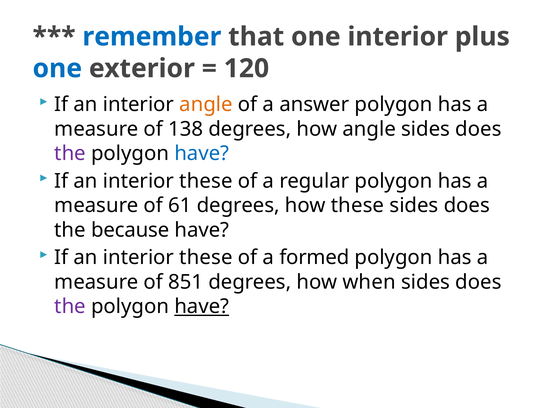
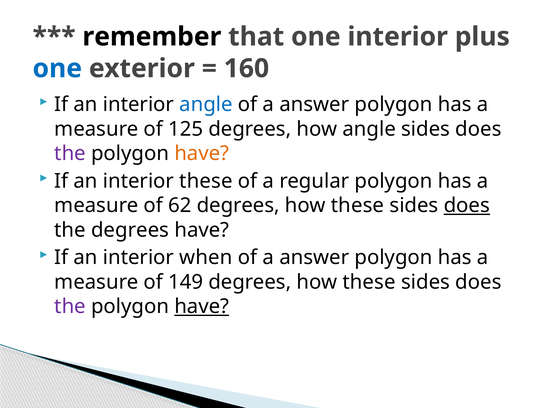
remember colour: blue -> black
120: 120 -> 160
angle at (206, 104) colour: orange -> blue
138: 138 -> 125
have at (202, 153) colour: blue -> orange
61: 61 -> 62
does at (467, 206) underline: none -> present
the because: because -> degrees
these at (206, 258): these -> when
formed at (314, 258): formed -> answer
851: 851 -> 149
when at (369, 282): when -> these
